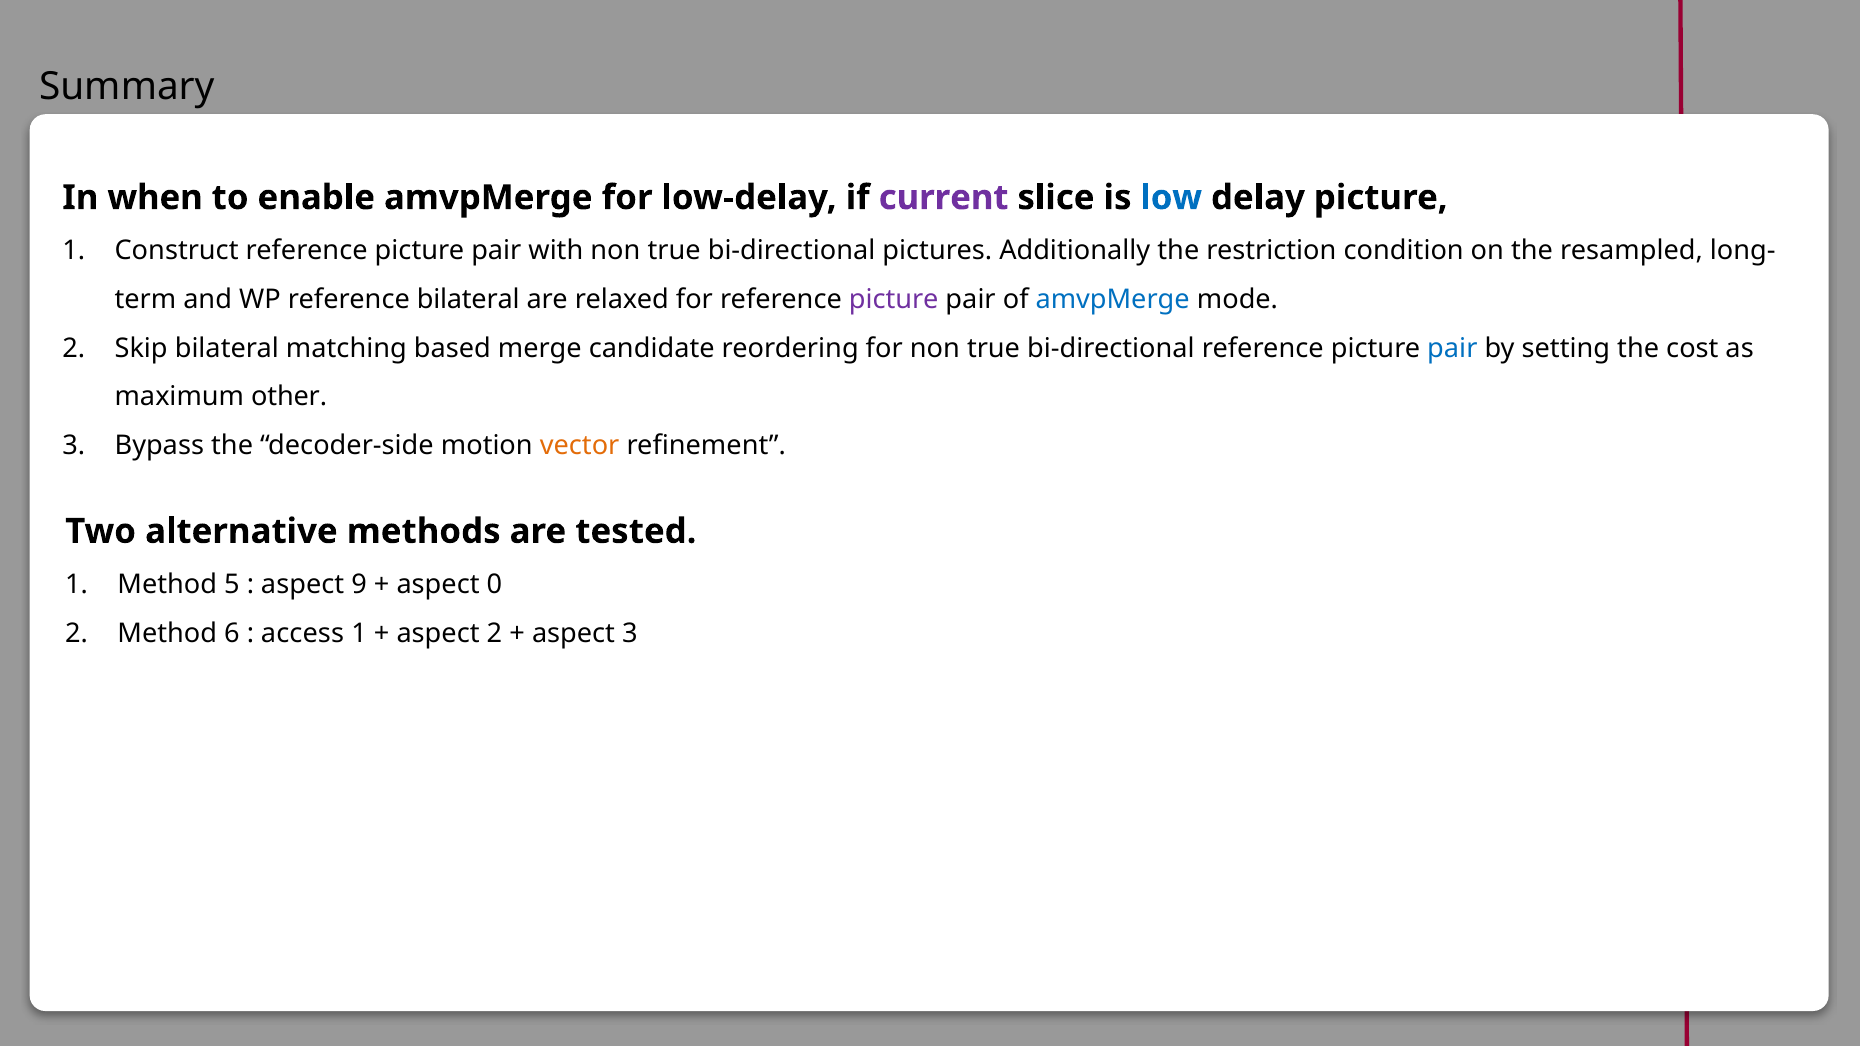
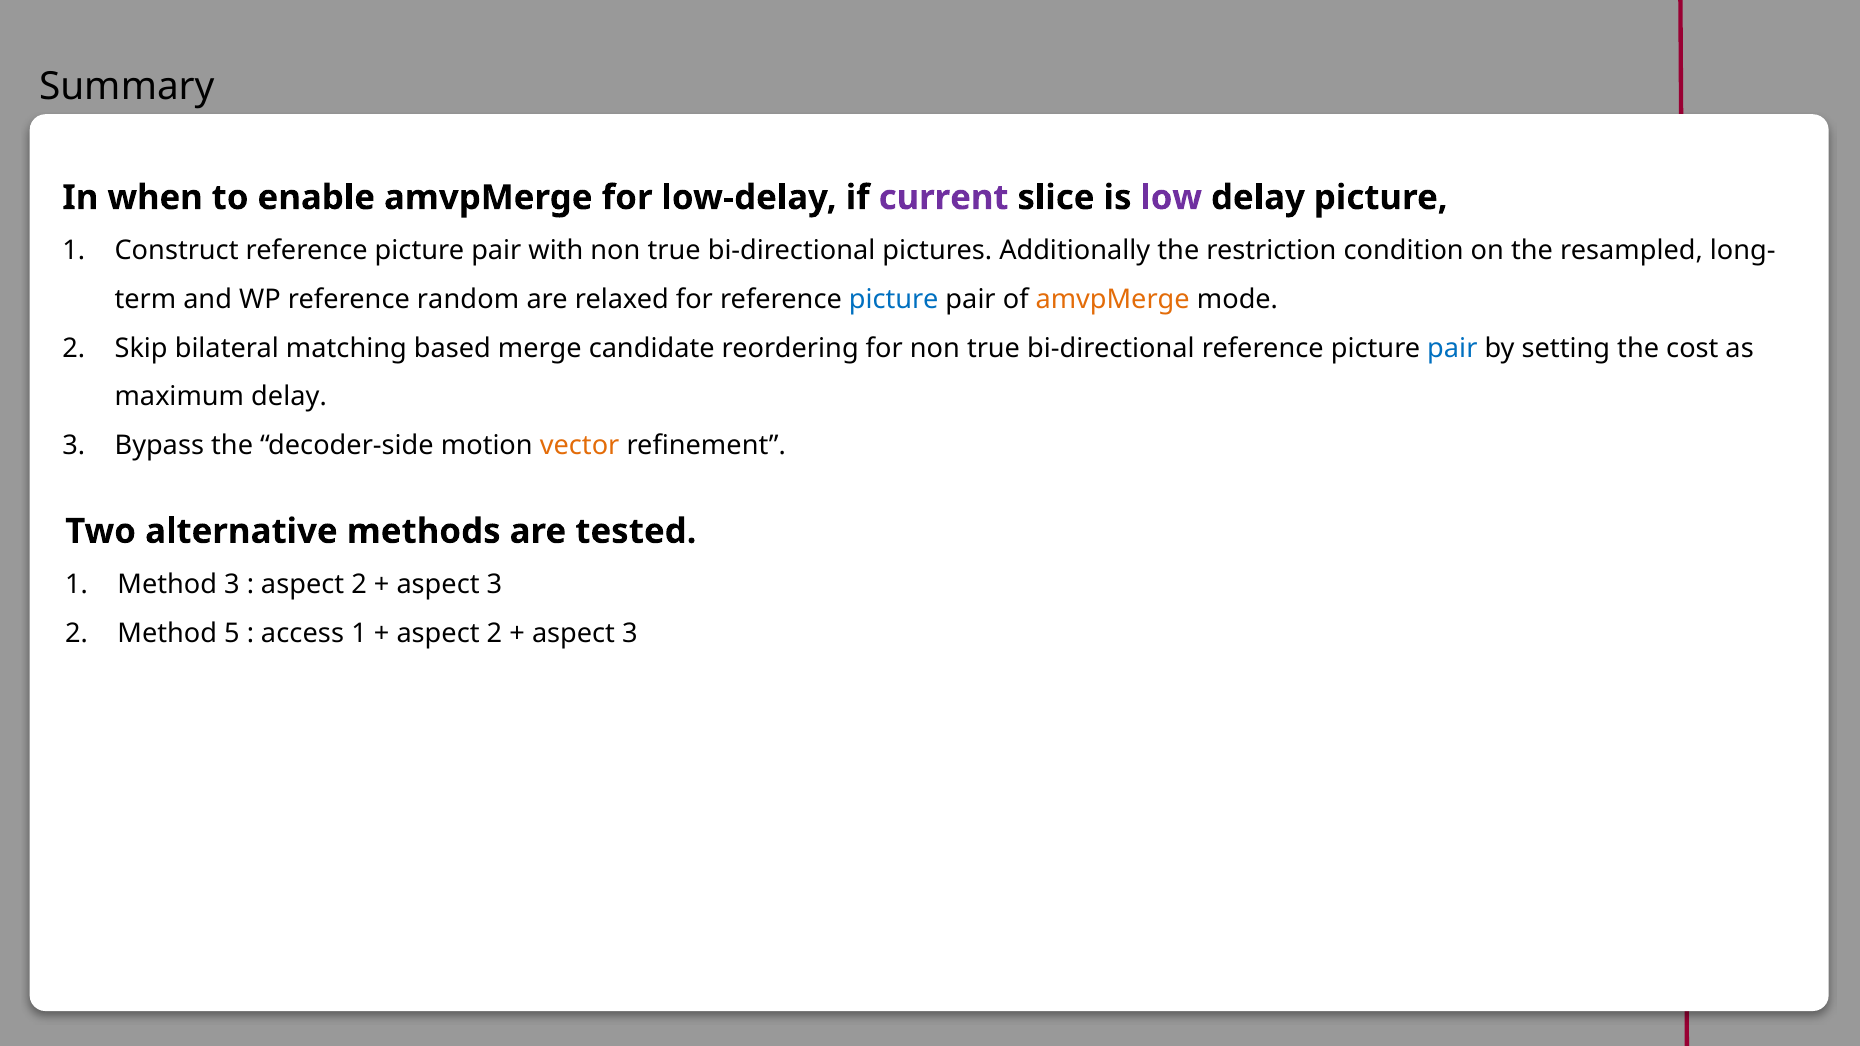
low colour: blue -> purple
reference bilateral: bilateral -> random
picture at (894, 299) colour: purple -> blue
amvpMerge at (1113, 299) colour: blue -> orange
maximum other: other -> delay
Method 5: 5 -> 3
9 at (359, 584): 9 -> 2
0 at (495, 584): 0 -> 3
6: 6 -> 5
